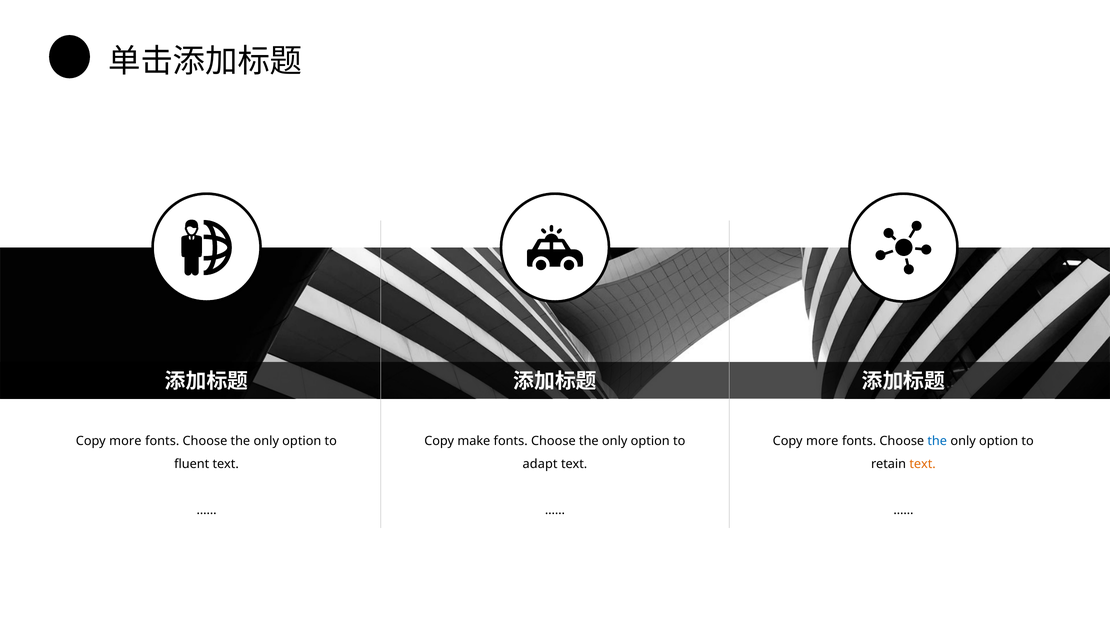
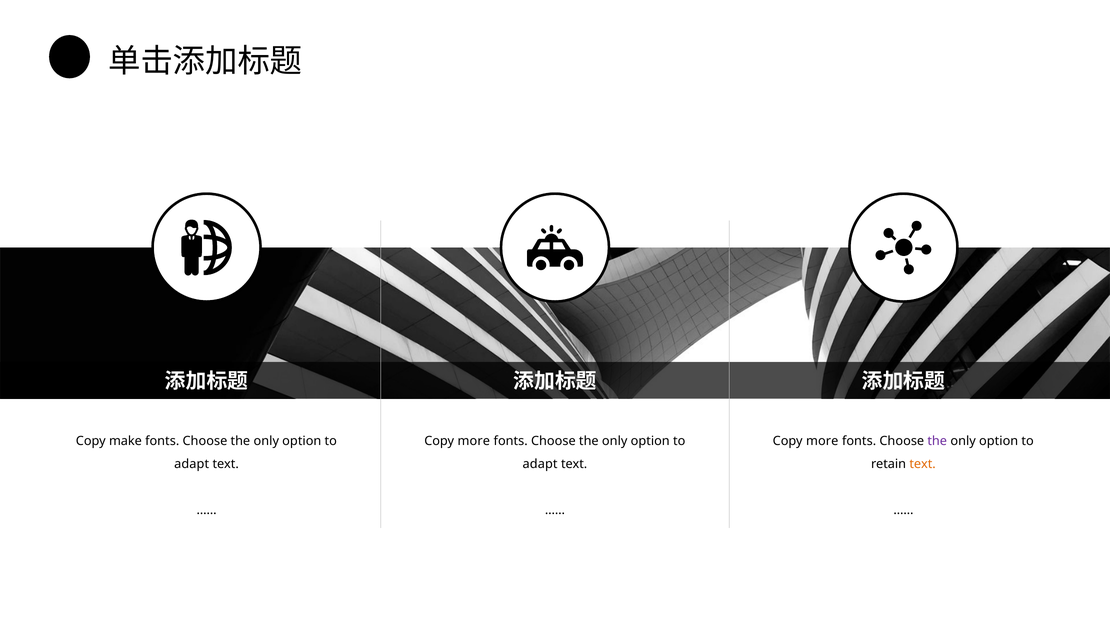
more at (125, 441): more -> make
make at (474, 441): make -> more
the at (937, 441) colour: blue -> purple
fluent at (192, 464): fluent -> adapt
